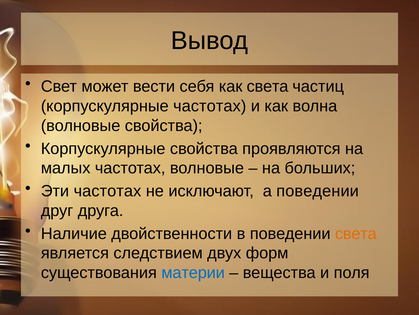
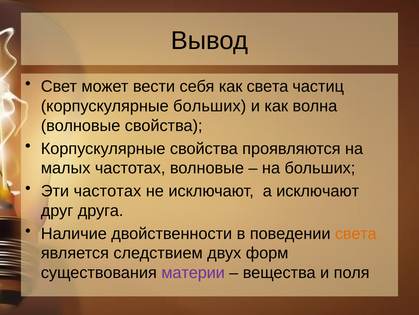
корпускулярные частотах: частотах -> больших
а поведении: поведении -> исключают
материи colour: blue -> purple
